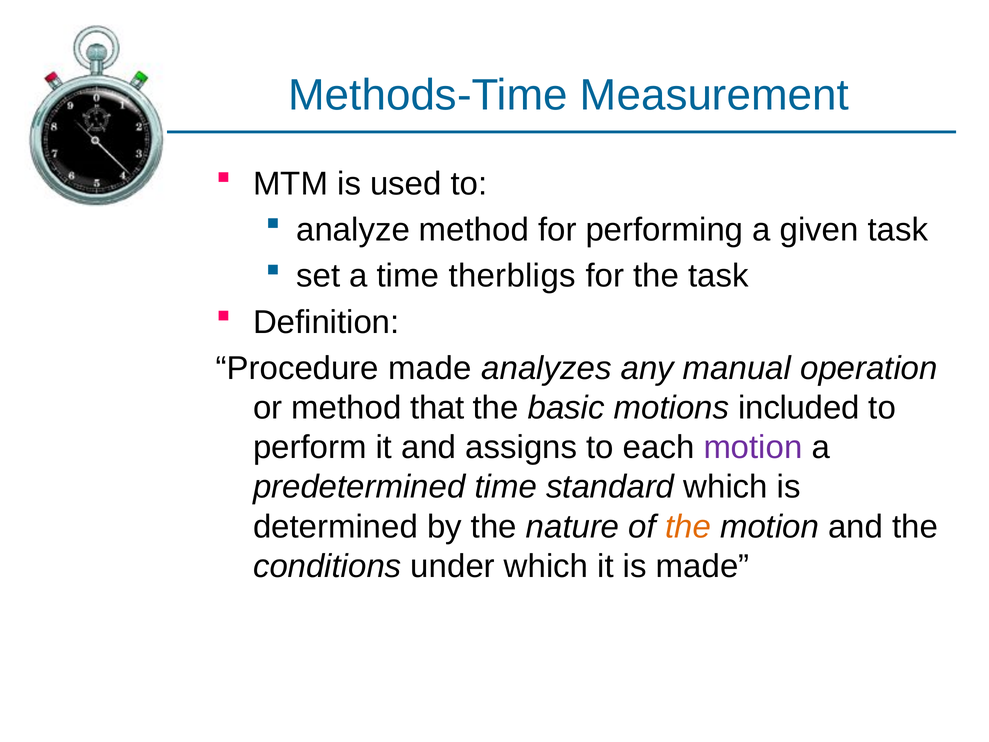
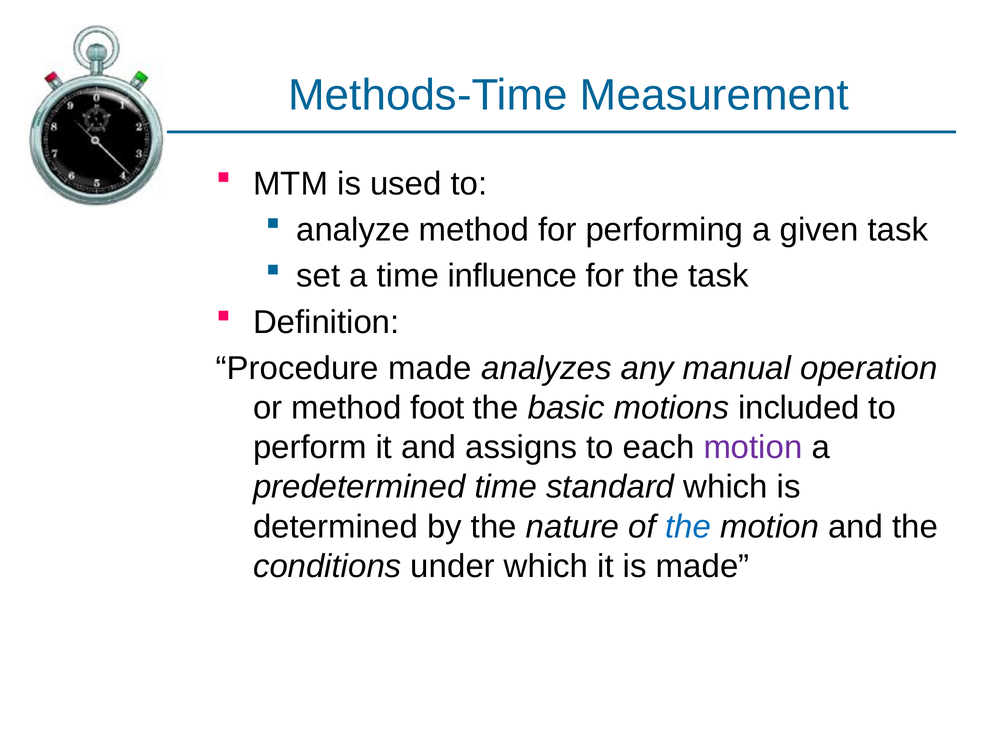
therbligs: therbligs -> influence
that: that -> foot
the at (688, 526) colour: orange -> blue
